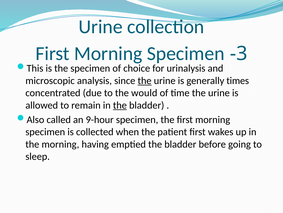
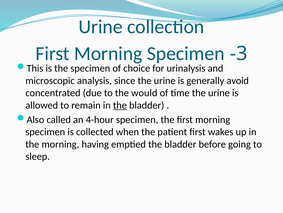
the at (145, 80) underline: present -> none
times: times -> avoid
9-hour: 9-hour -> 4-hour
